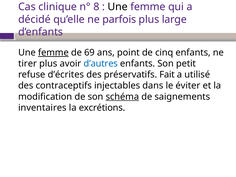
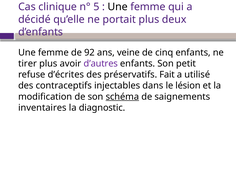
8: 8 -> 5
parfois: parfois -> portait
large: large -> deux
femme at (53, 53) underline: present -> none
69: 69 -> 92
point: point -> veine
d’autres colour: blue -> purple
éviter: éviter -> lésion
excrétions: excrétions -> diagnostic
